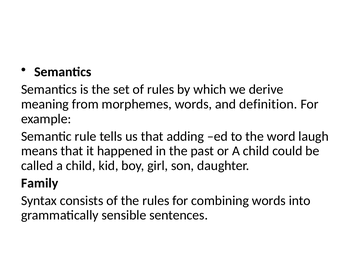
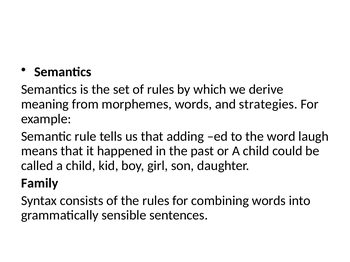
definition: definition -> strategies
